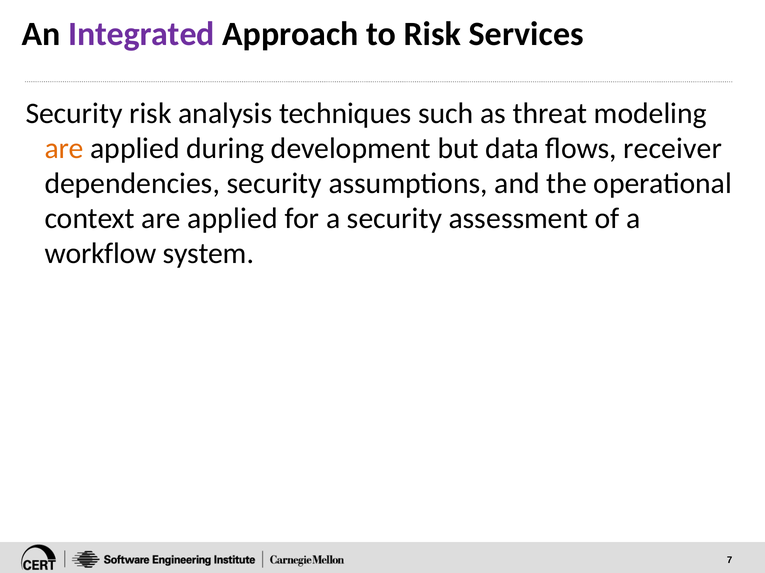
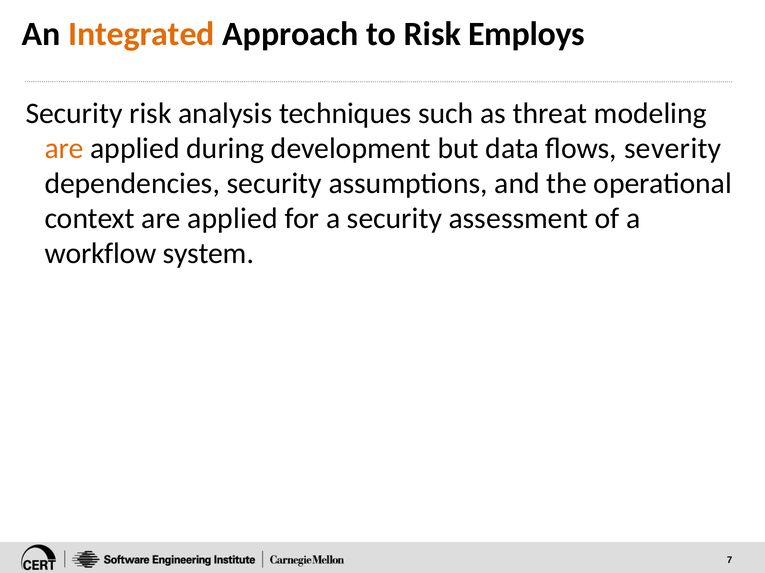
Integrated colour: purple -> orange
Services: Services -> Employs
receiver: receiver -> severity
